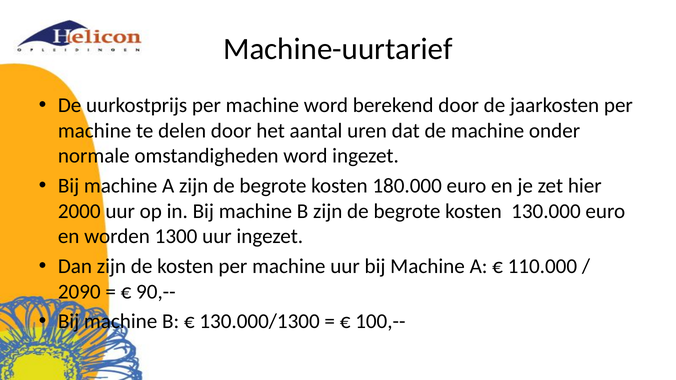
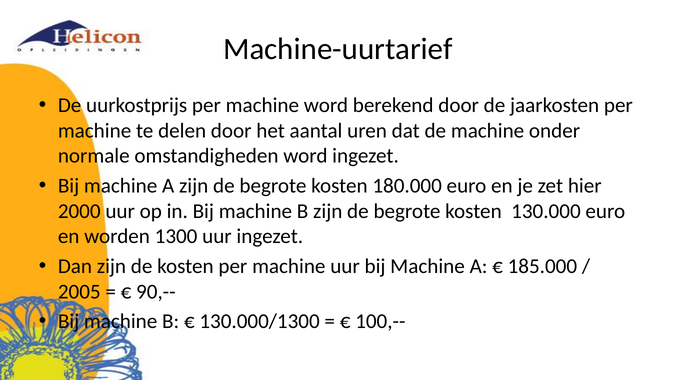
110.000: 110.000 -> 185.000
2090: 2090 -> 2005
